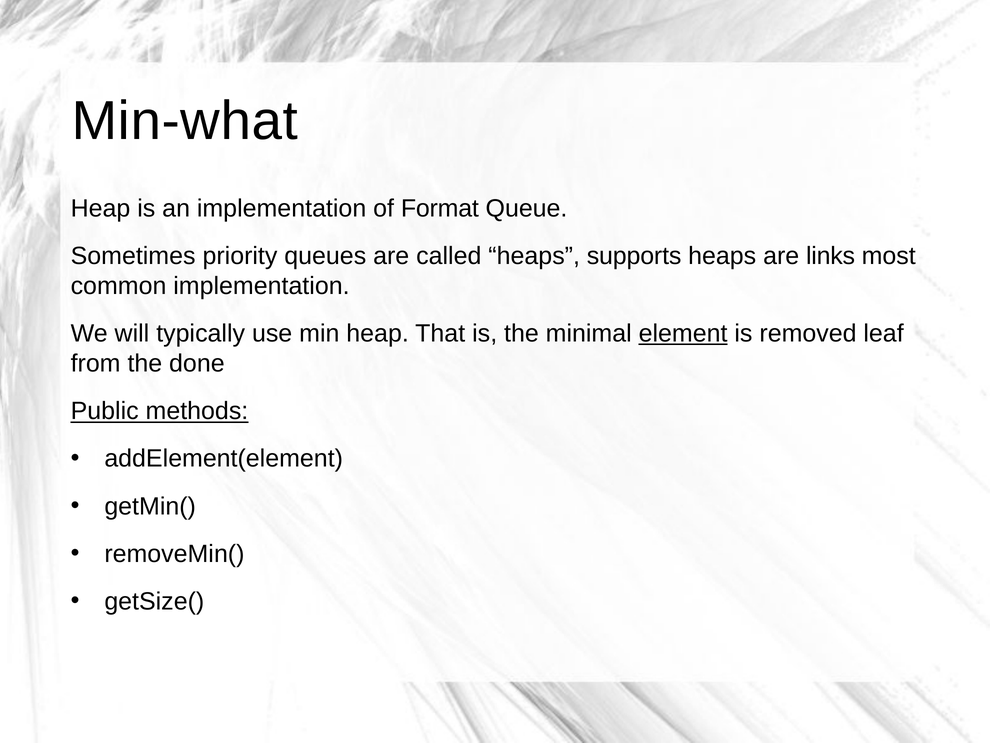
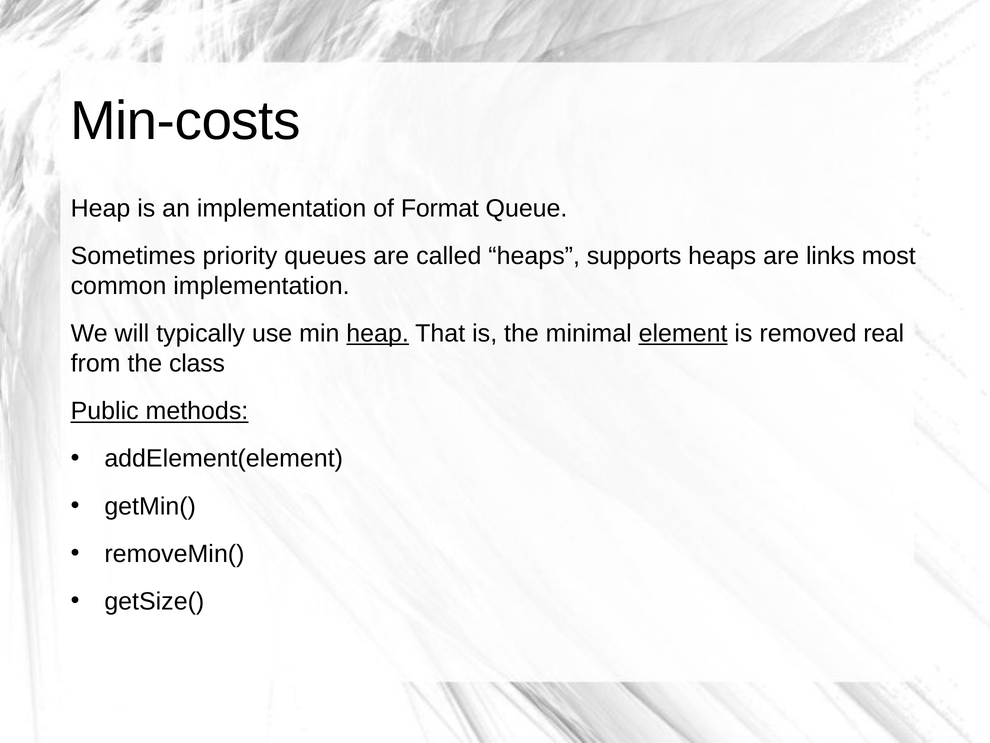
Min-what: Min-what -> Min-costs
heap at (378, 333) underline: none -> present
leaf: leaf -> real
done: done -> class
